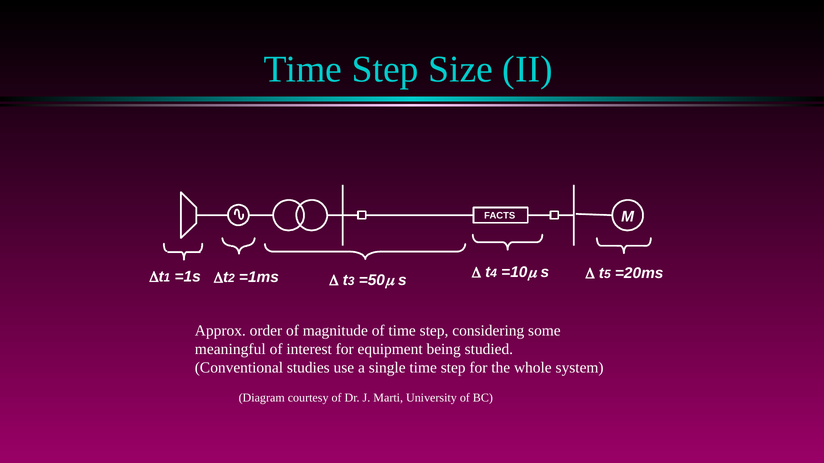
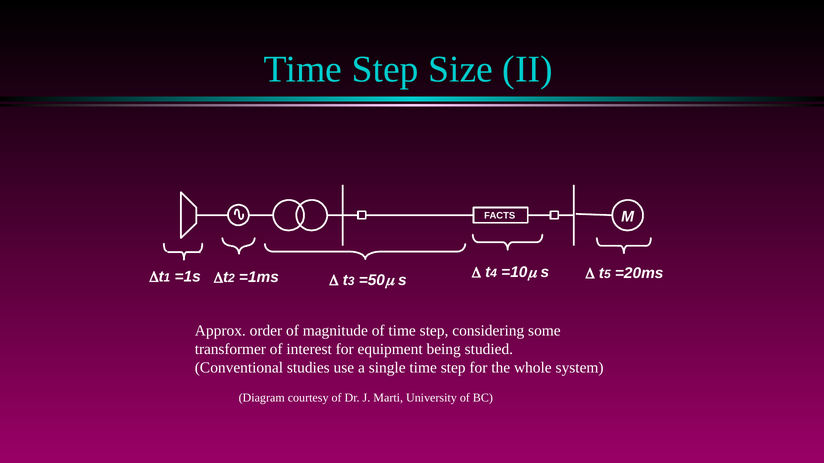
meaningful: meaningful -> transformer
